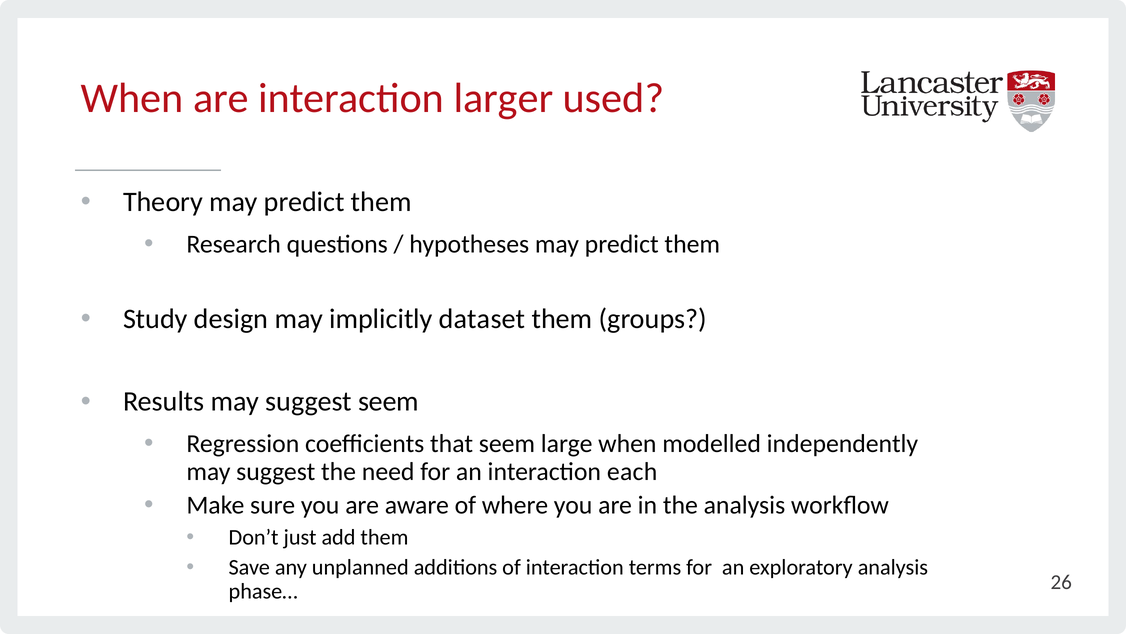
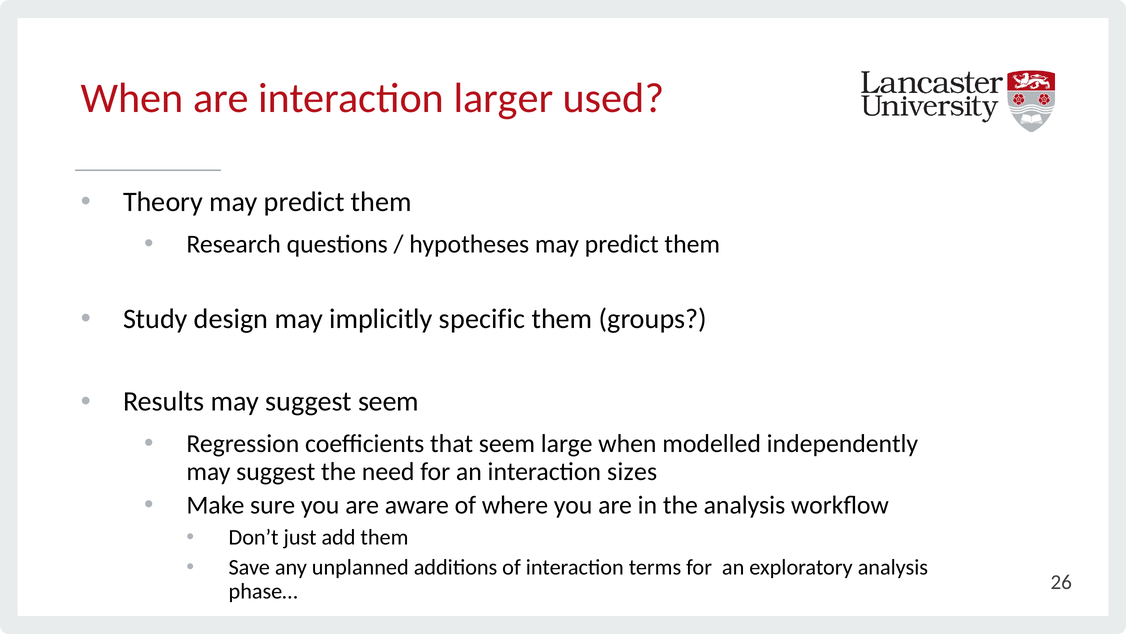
dataset: dataset -> specific
each: each -> sizes
